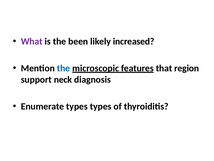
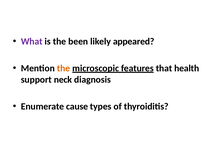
increased: increased -> appeared
the at (64, 68) colour: blue -> orange
region: region -> health
Enumerate types: types -> cause
